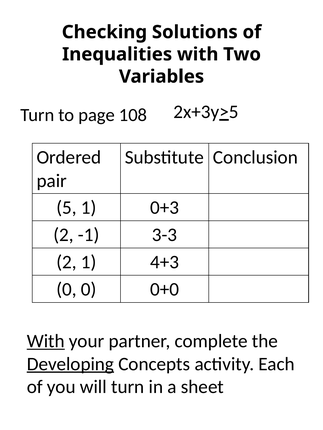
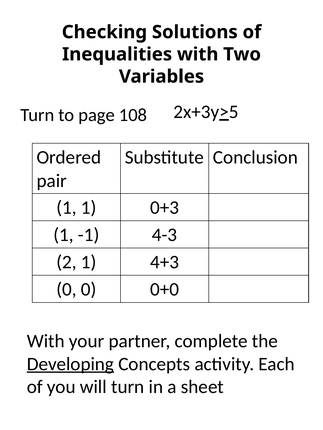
5 at (66, 208): 5 -> 1
2 at (64, 235): 2 -> 1
3-3: 3-3 -> 4-3
With at (46, 342) underline: present -> none
